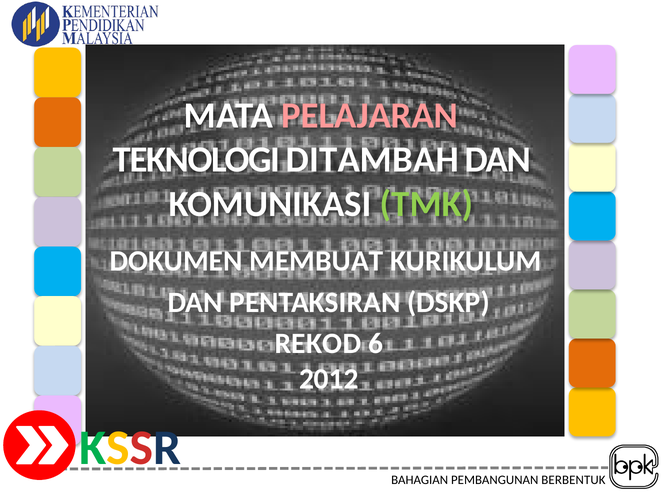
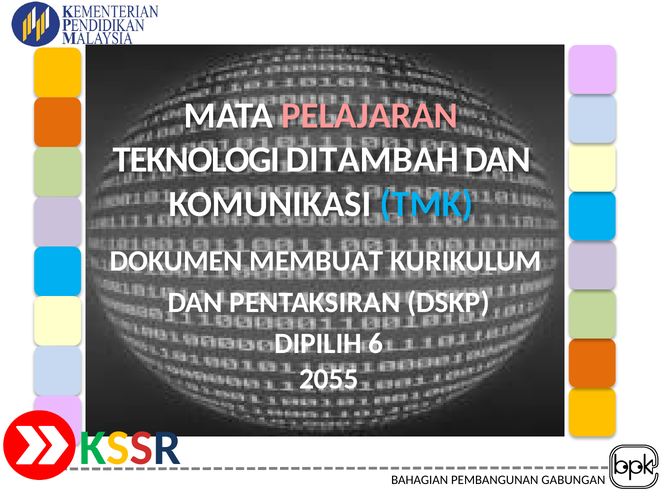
TMK colour: light green -> light blue
REKOD: REKOD -> DIPILIH
2012: 2012 -> 2055
BERBENTUK: BERBENTUK -> GABUNGAN
